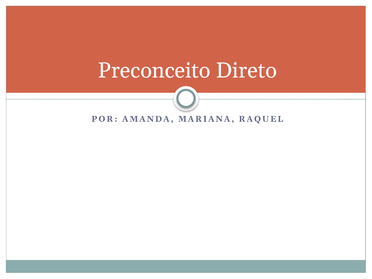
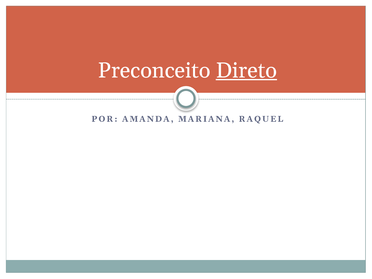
Direto underline: none -> present
